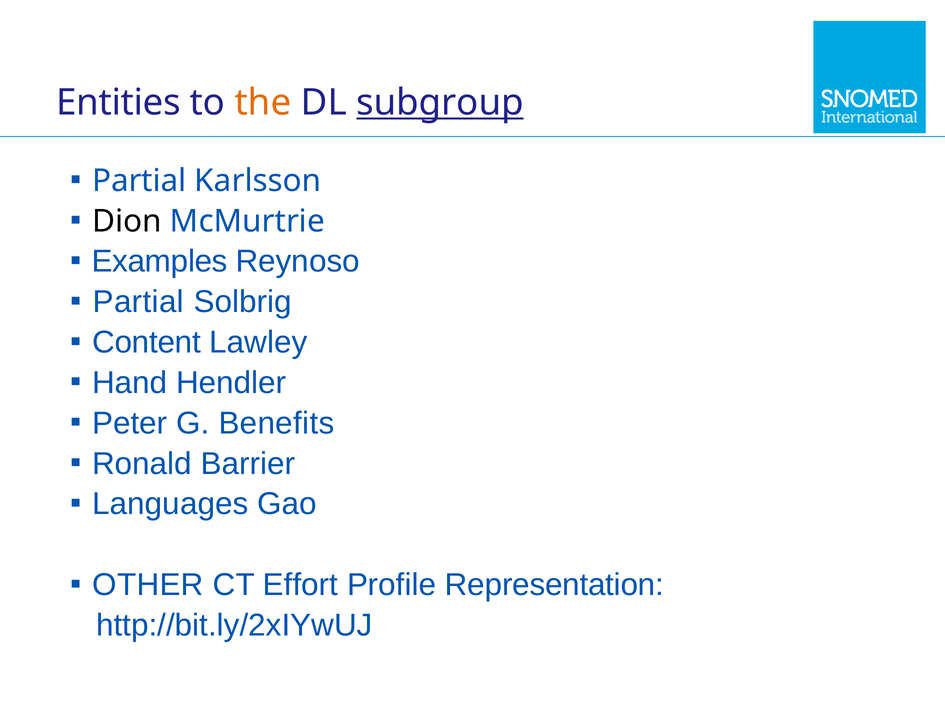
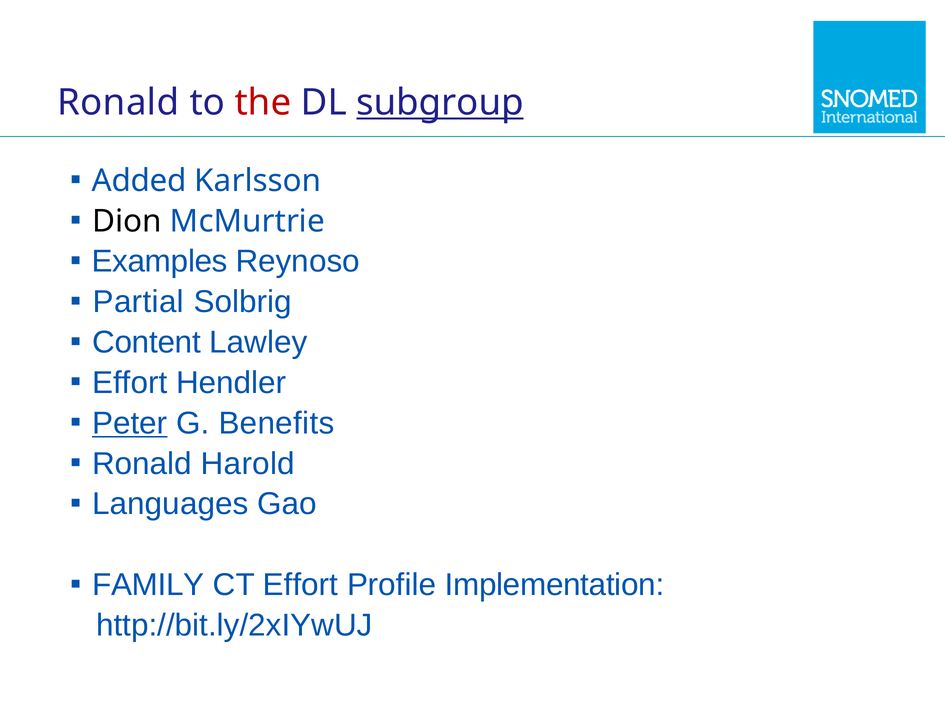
Entities at (119, 103): Entities -> Ronald
the colour: orange -> red
Partial at (139, 181): Partial -> Added
Hand at (130, 383): Hand -> Effort
Peter underline: none -> present
Barrier: Barrier -> Harold
OTHER: OTHER -> FAMILY
Representation: Representation -> Implementation
